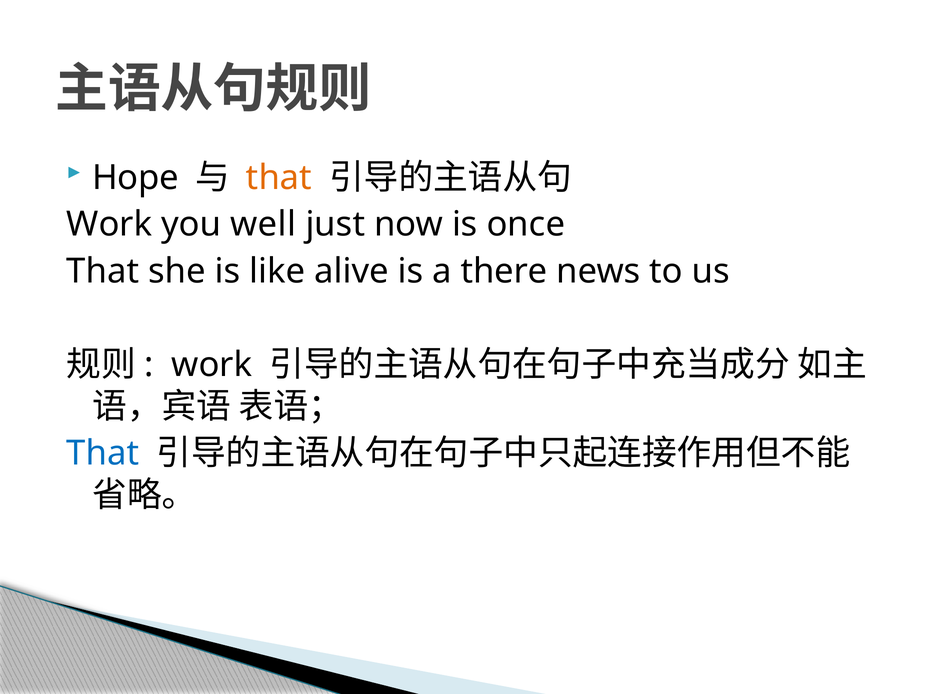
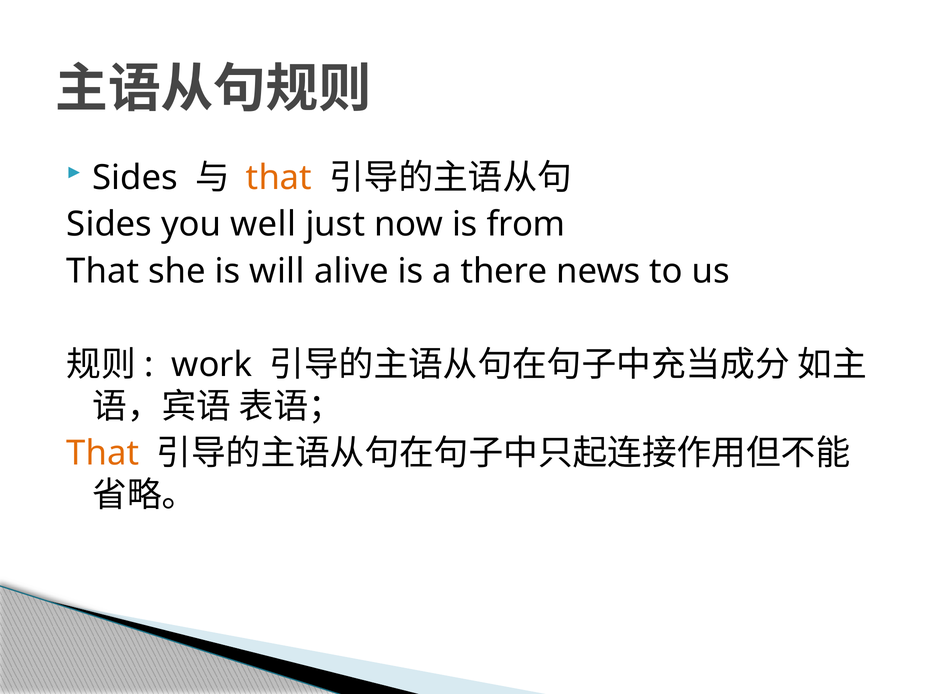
Hope at (135, 178): Hope -> Sides
Work at (109, 224): Work -> Sides
once: once -> from
like: like -> will
That at (103, 453) colour: blue -> orange
